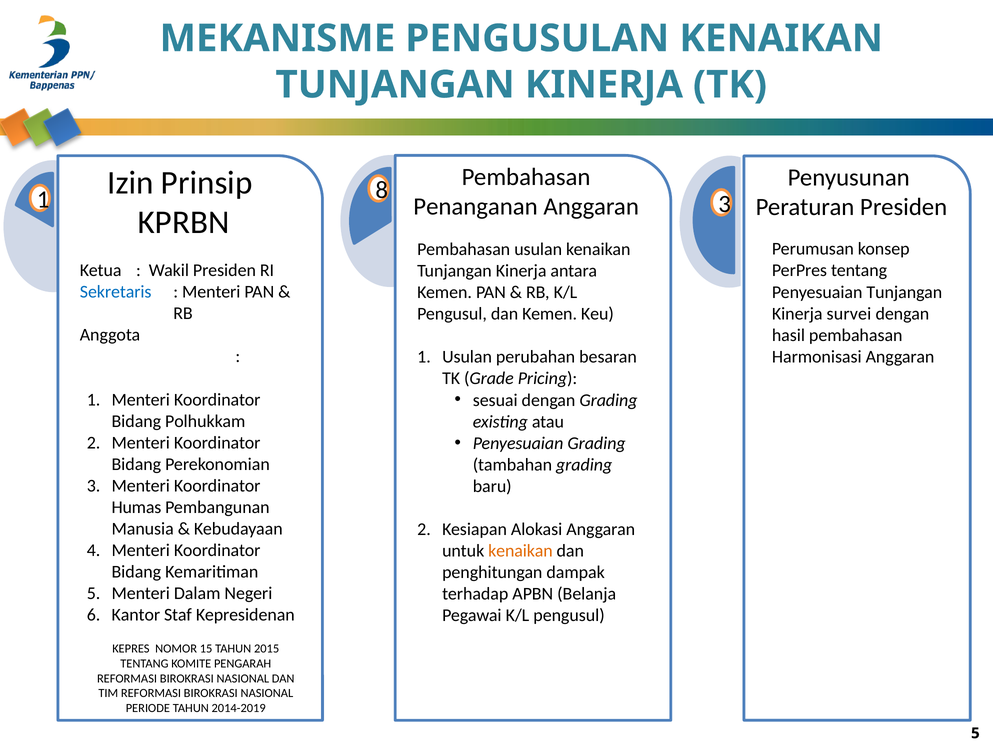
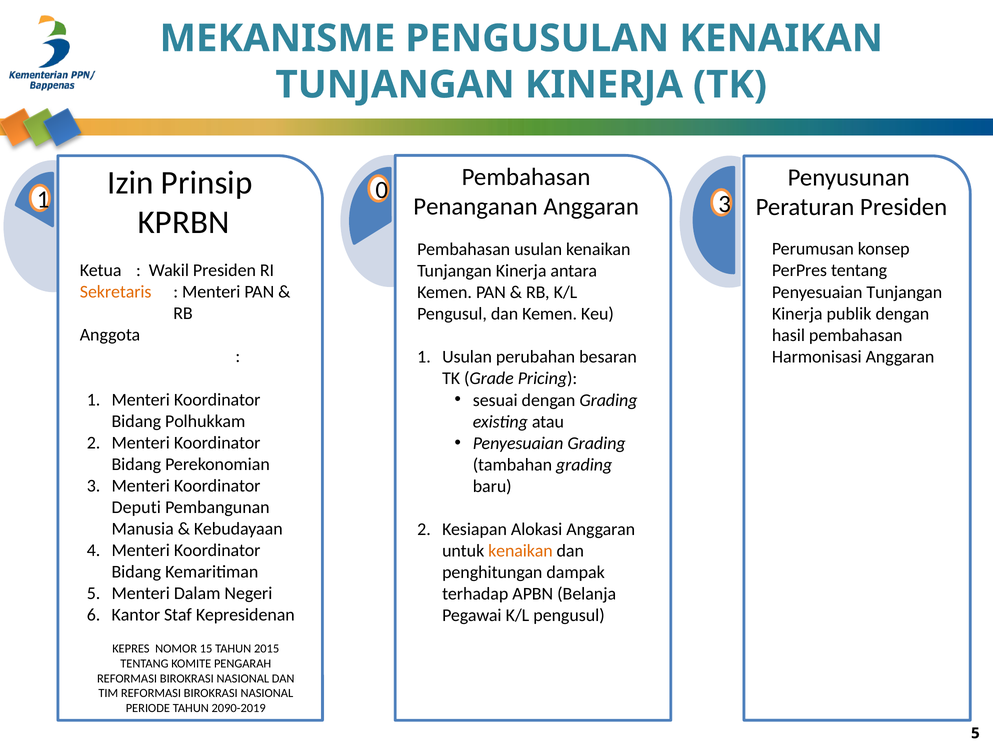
8: 8 -> 0
Sekretaris colour: blue -> orange
survei: survei -> publik
Humas: Humas -> Deputi
2014-2019: 2014-2019 -> 2090-2019
